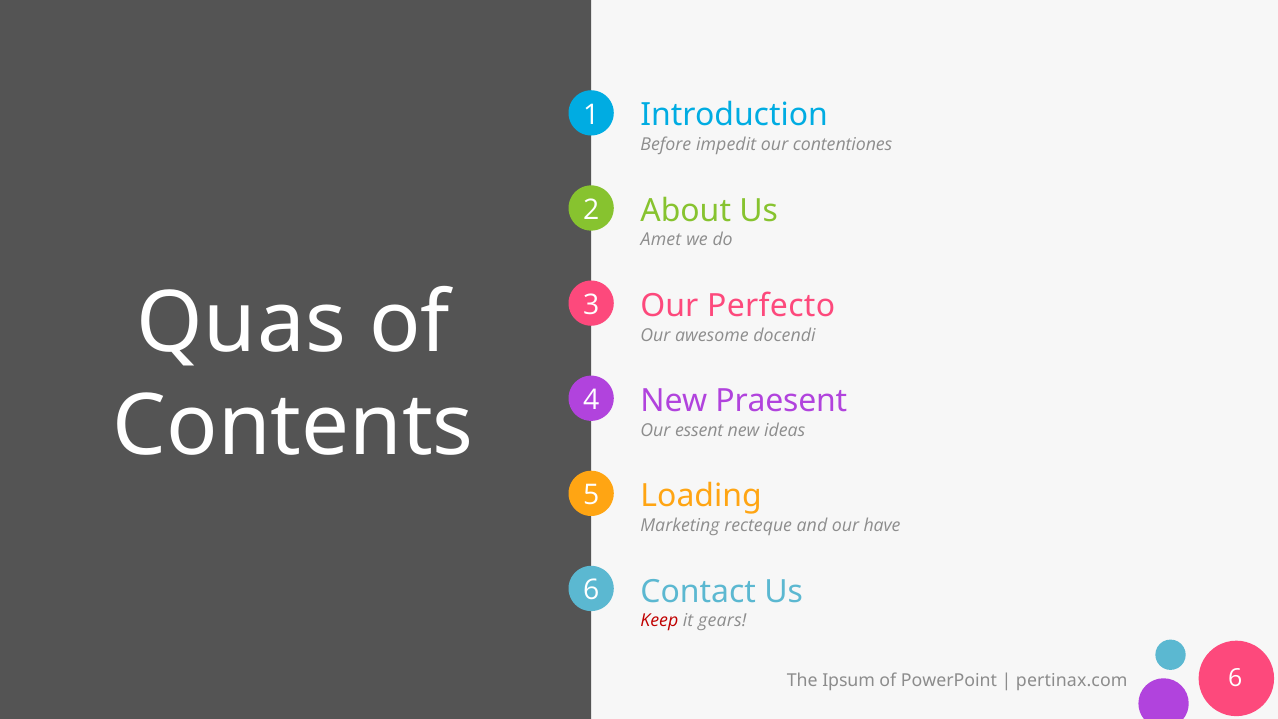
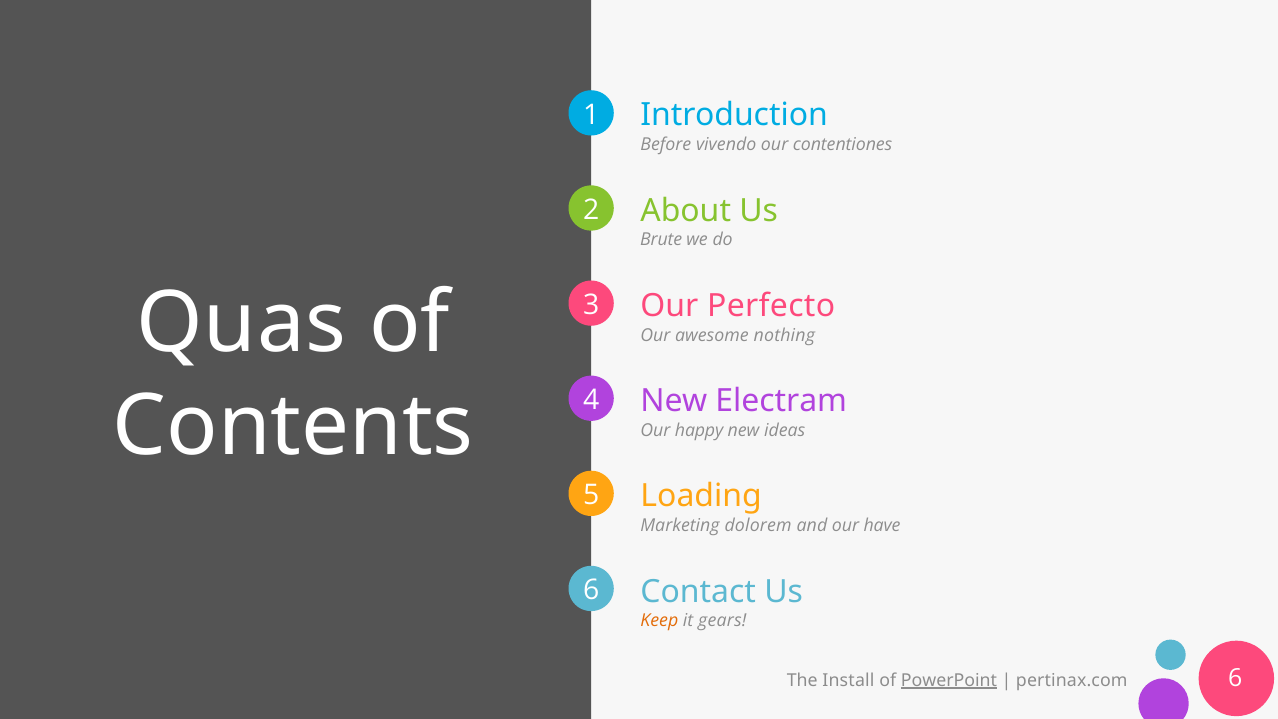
impedit: impedit -> vivendo
Amet: Amet -> Brute
docendi: docendi -> nothing
Praesent: Praesent -> Electram
essent: essent -> happy
recteque: recteque -> dolorem
Keep colour: red -> orange
Ipsum: Ipsum -> Install
PowerPoint underline: none -> present
